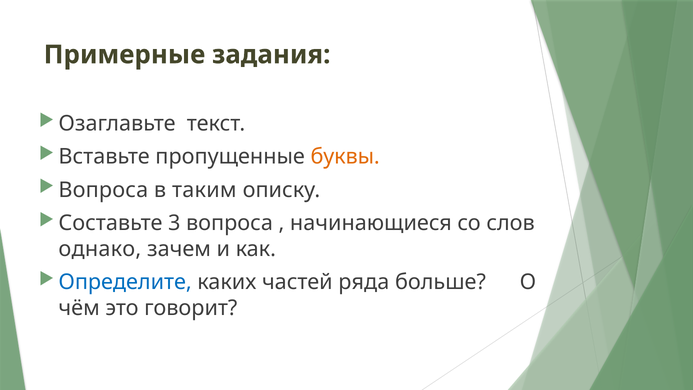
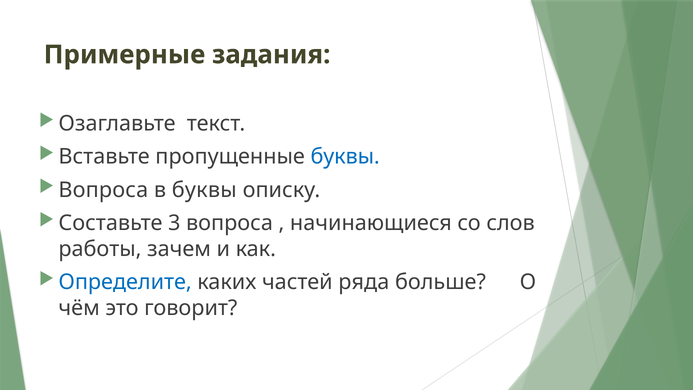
буквы at (345, 157) colour: orange -> blue
в таким: таким -> буквы
однако: однако -> работы
